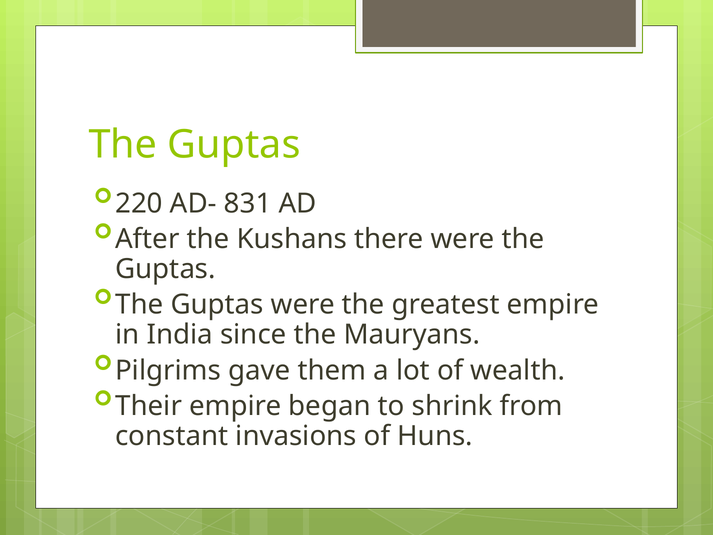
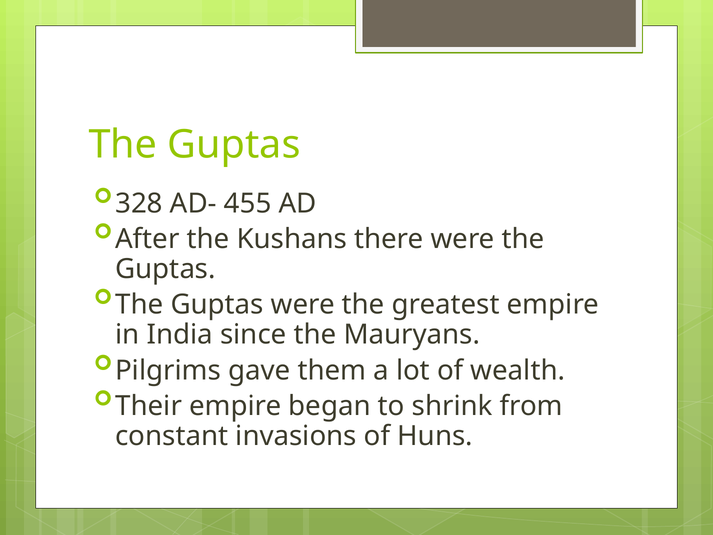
220: 220 -> 328
831: 831 -> 455
